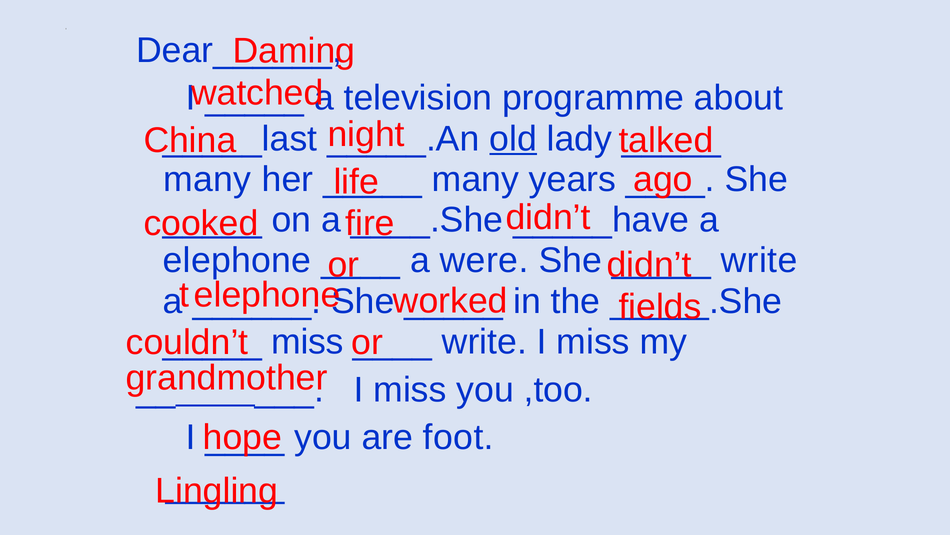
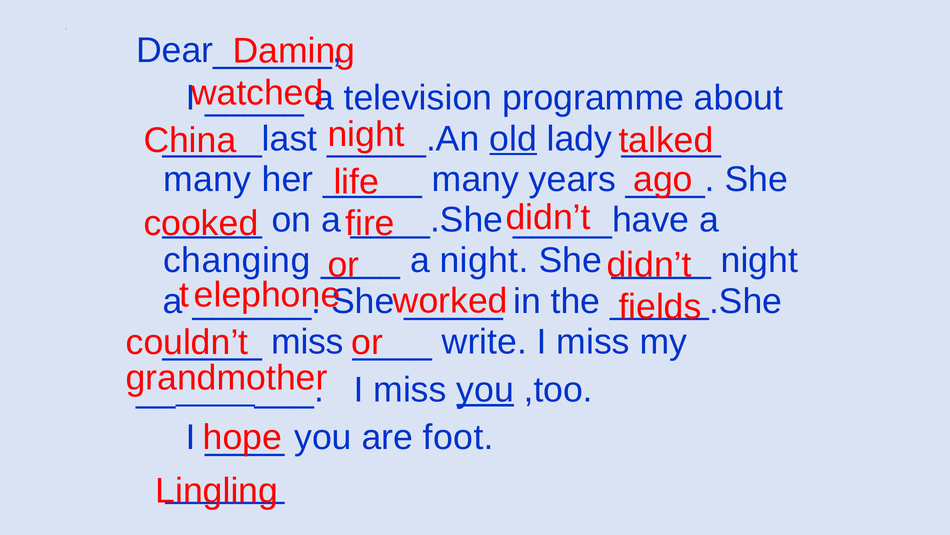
elephone at (237, 260): elephone -> changing
a were: were -> night
write at (759, 260): write -> night
you at (485, 389) underline: none -> present
